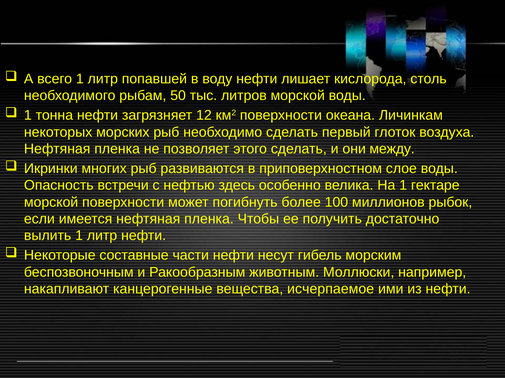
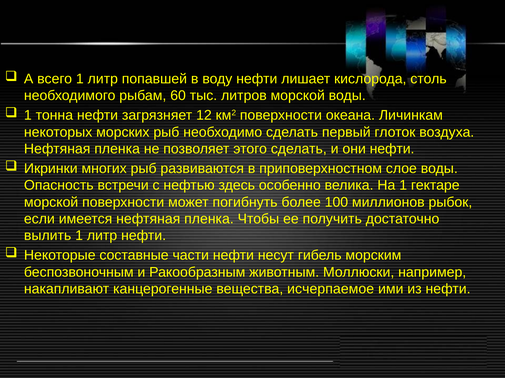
50: 50 -> 60
они между: между -> нефти
